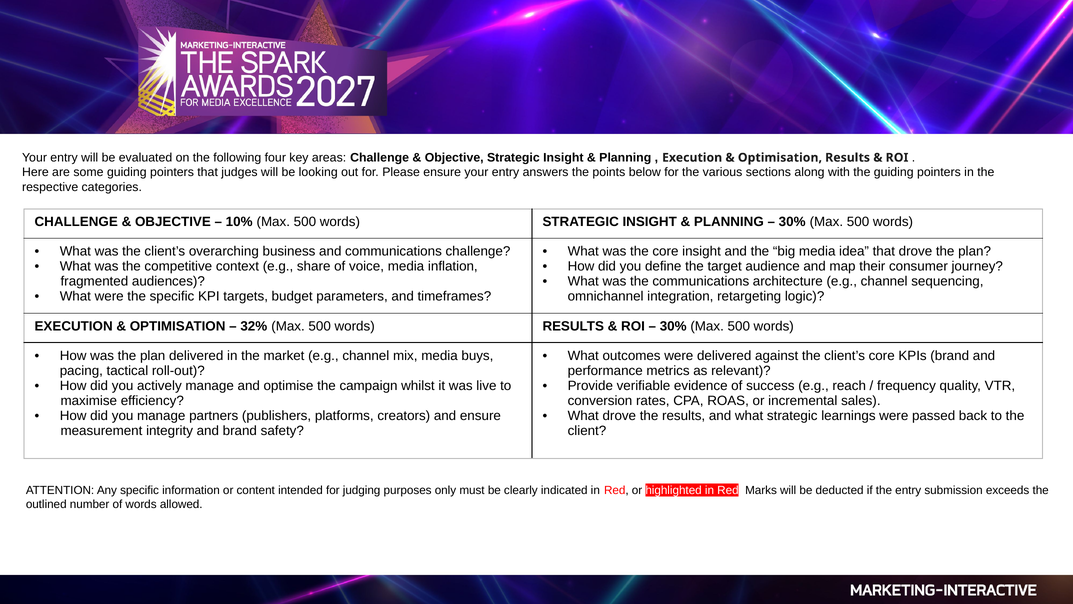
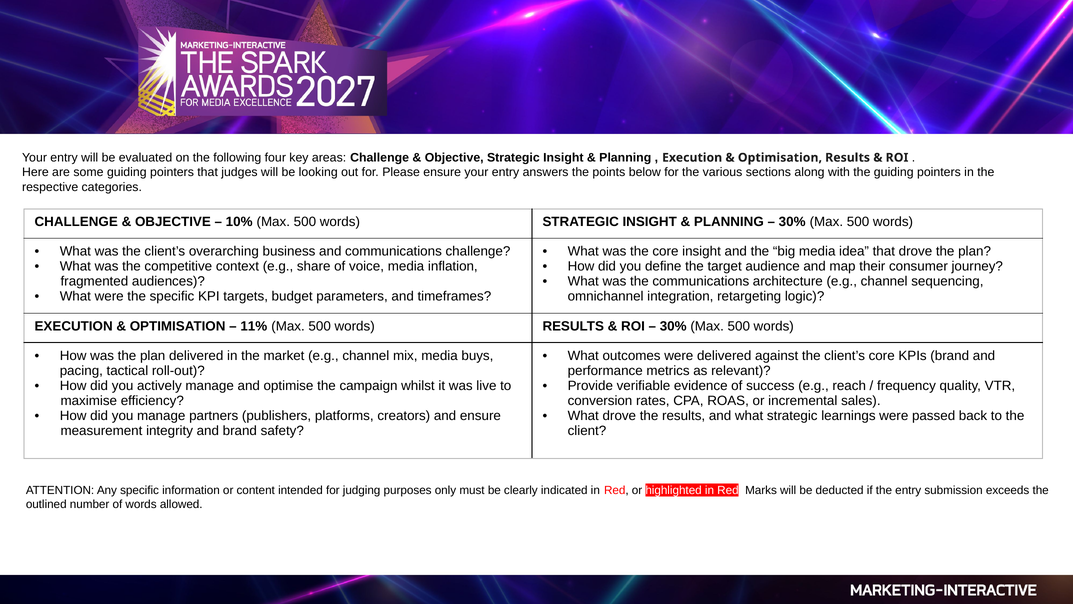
32%: 32% -> 11%
